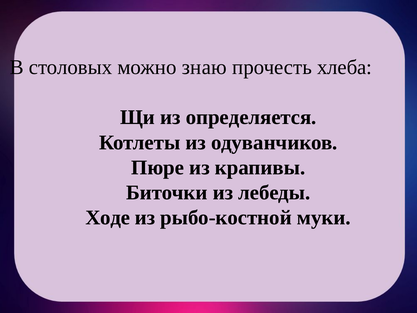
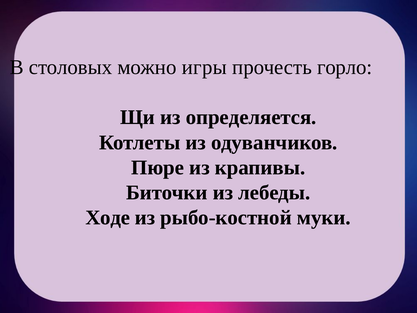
знаю: знаю -> игры
хлеба: хлеба -> горло
